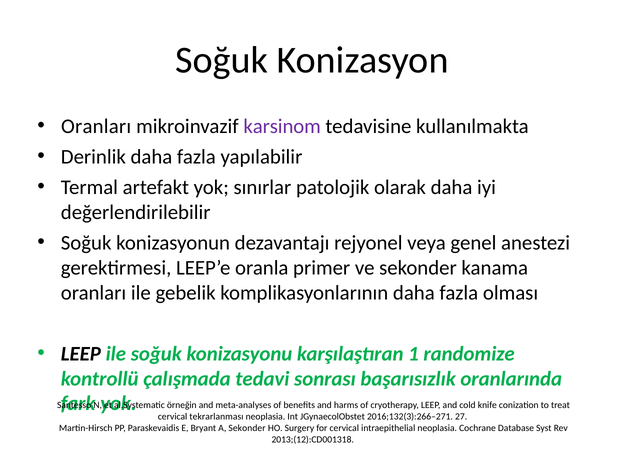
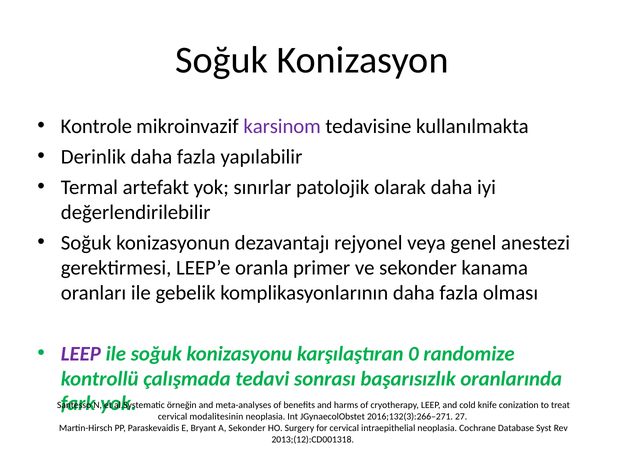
Oranları at (96, 126): Oranları -> Kontrole
LEEP at (81, 354) colour: black -> purple
1: 1 -> 0
tekrarlanması: tekrarlanması -> modalitesinin
